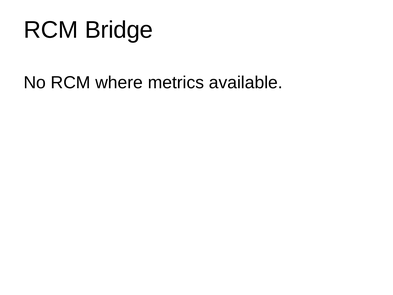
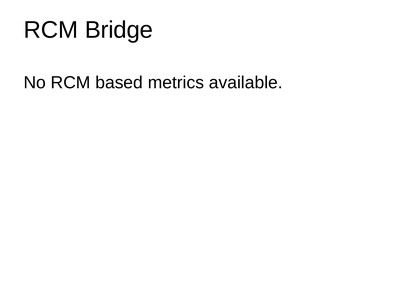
where: where -> based
